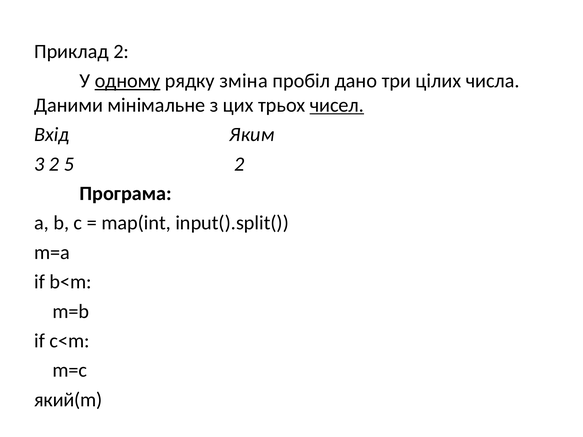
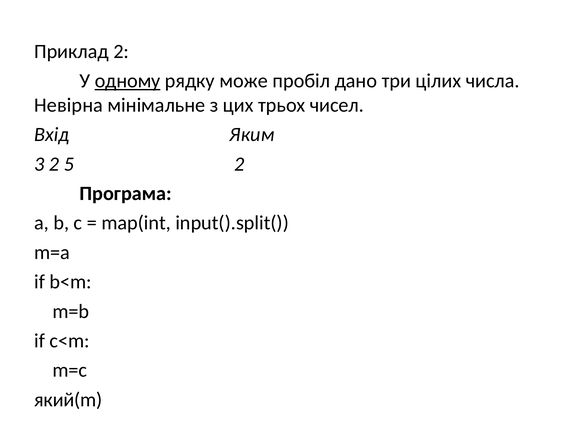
зміна: зміна -> може
Даними: Даними -> Невірна
чисел underline: present -> none
